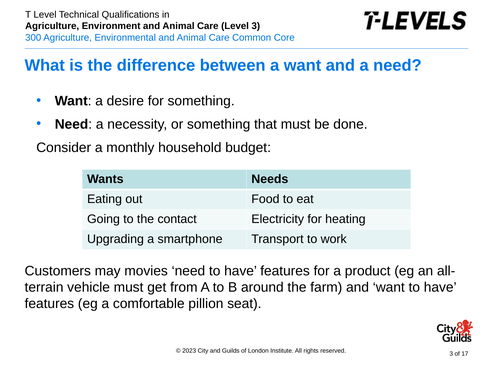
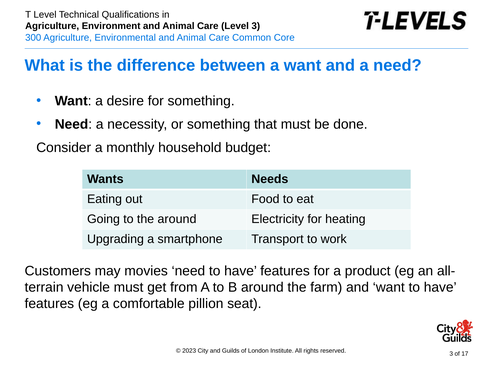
the contact: contact -> around
